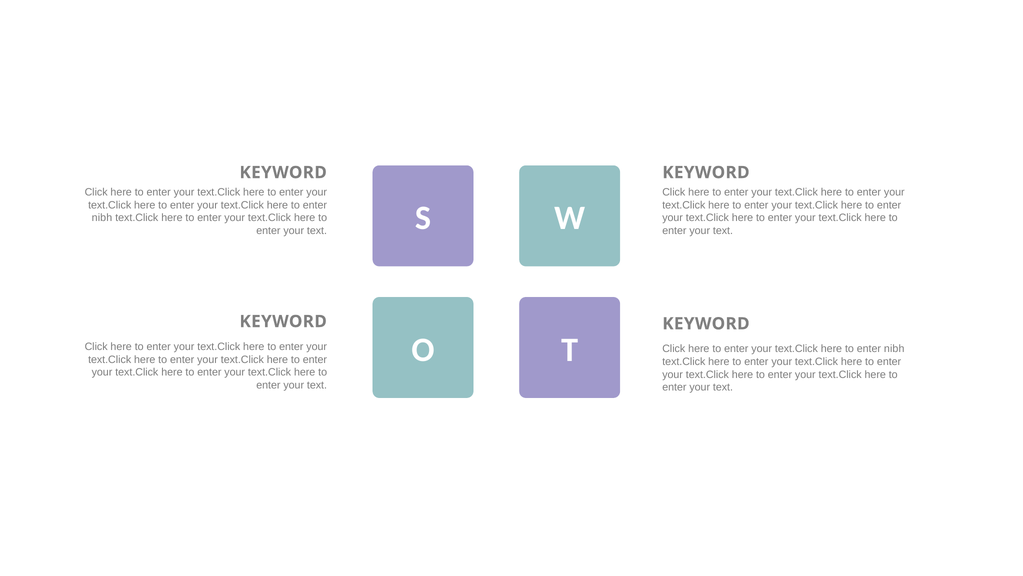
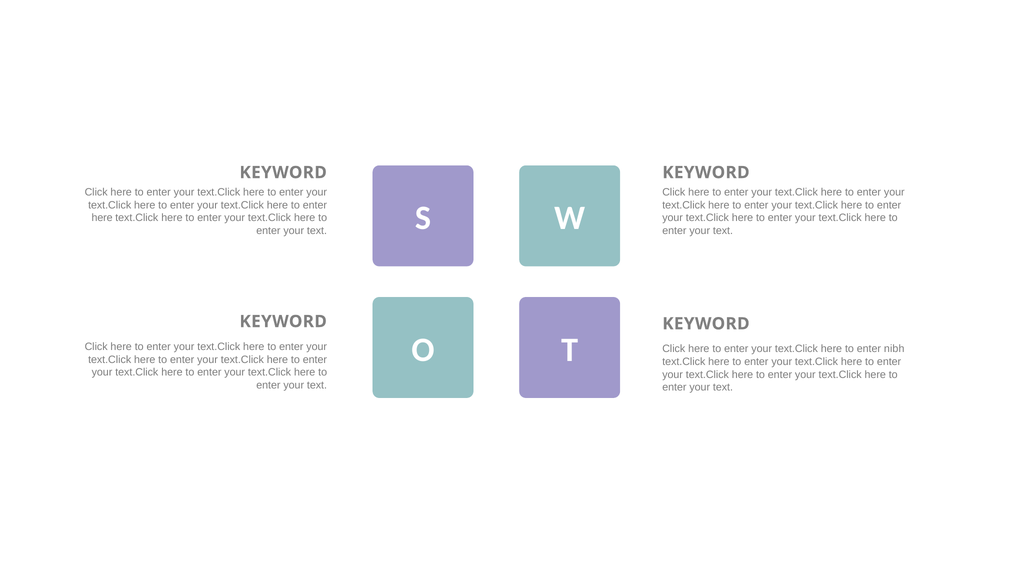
nibh at (102, 218): nibh -> here
